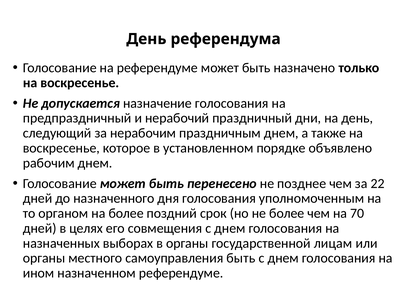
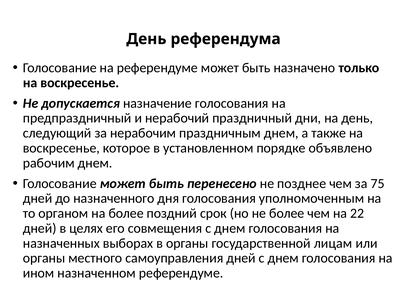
22: 22 -> 75
70: 70 -> 22
самоуправления быть: быть -> дней
